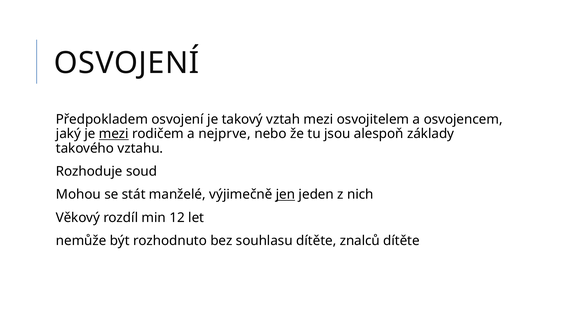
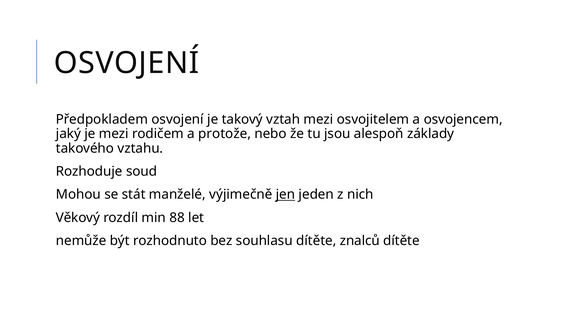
mezi at (114, 134) underline: present -> none
nejprve: nejprve -> protože
12: 12 -> 88
